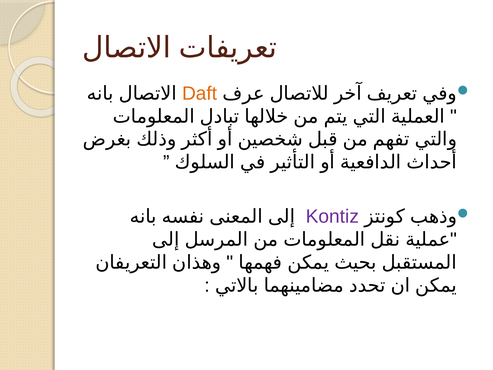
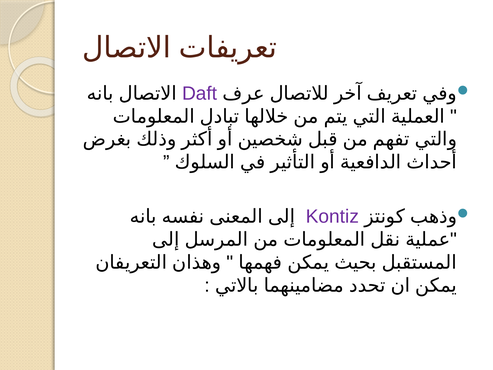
Daft colour: orange -> purple
